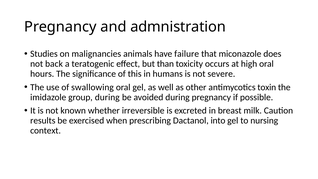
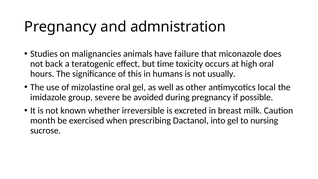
than: than -> time
severe: severe -> usually
swallowing: swallowing -> mizolastine
toxin: toxin -> local
group during: during -> severe
results: results -> month
context: context -> sucrose
